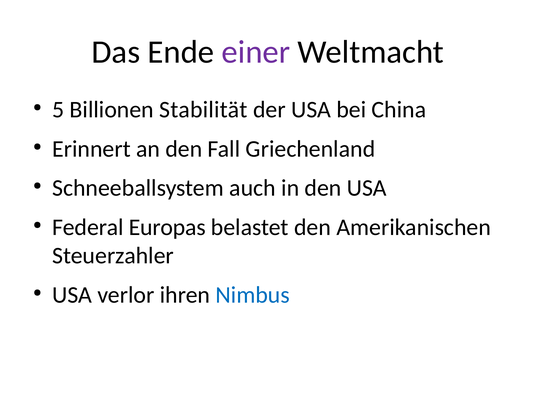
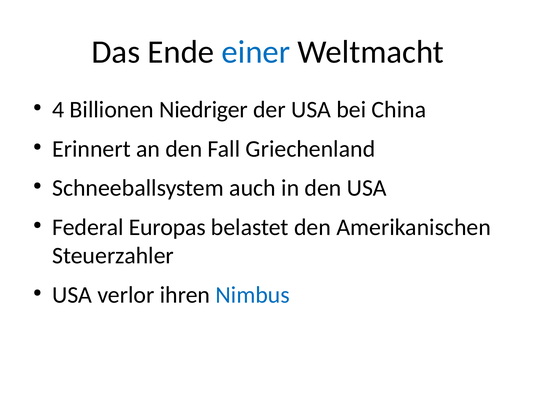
einer colour: purple -> blue
5: 5 -> 4
Stabilität: Stabilität -> Niedriger
